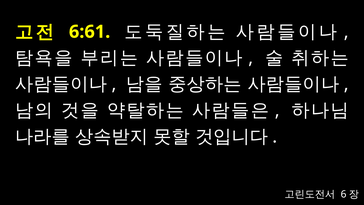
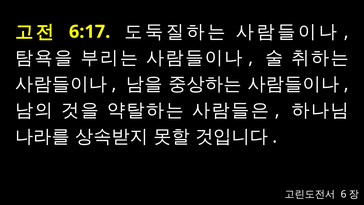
6:61: 6:61 -> 6:17
